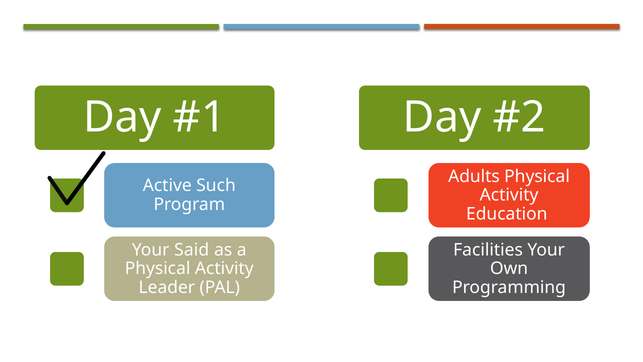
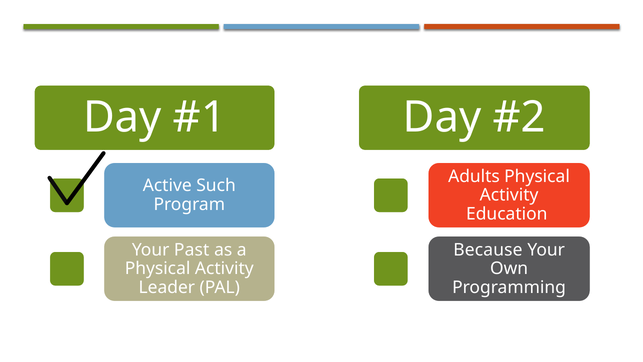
Said: Said -> Past
Facilities: Facilities -> Because
